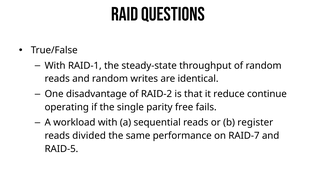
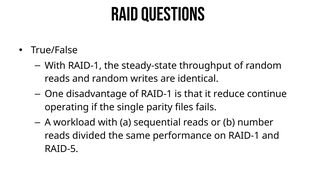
of RAID-2: RAID-2 -> RAID-1
free: free -> files
register: register -> number
on RAID-7: RAID-7 -> RAID-1
